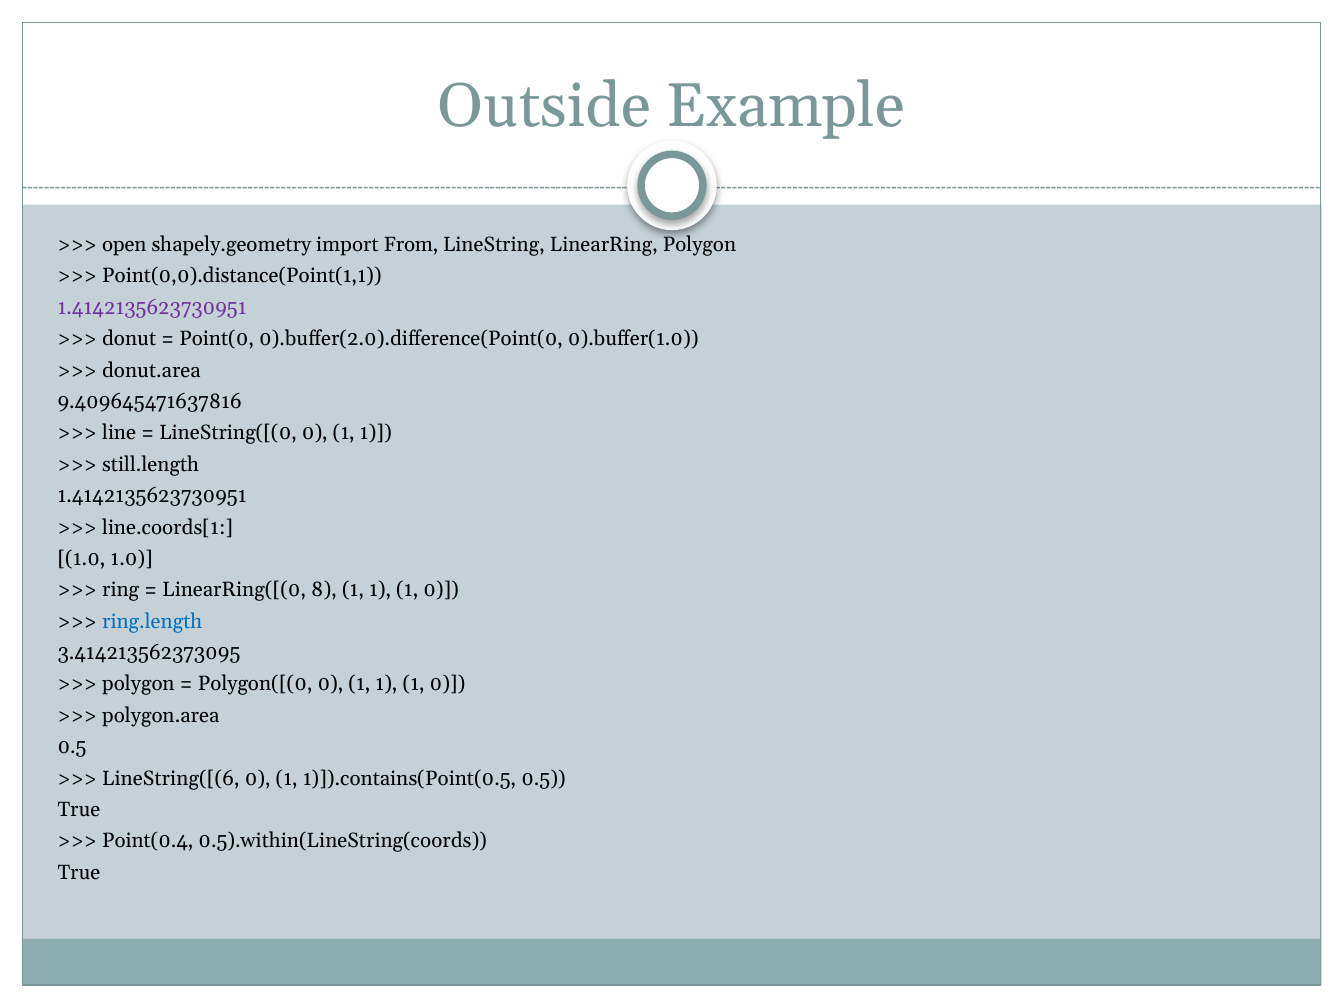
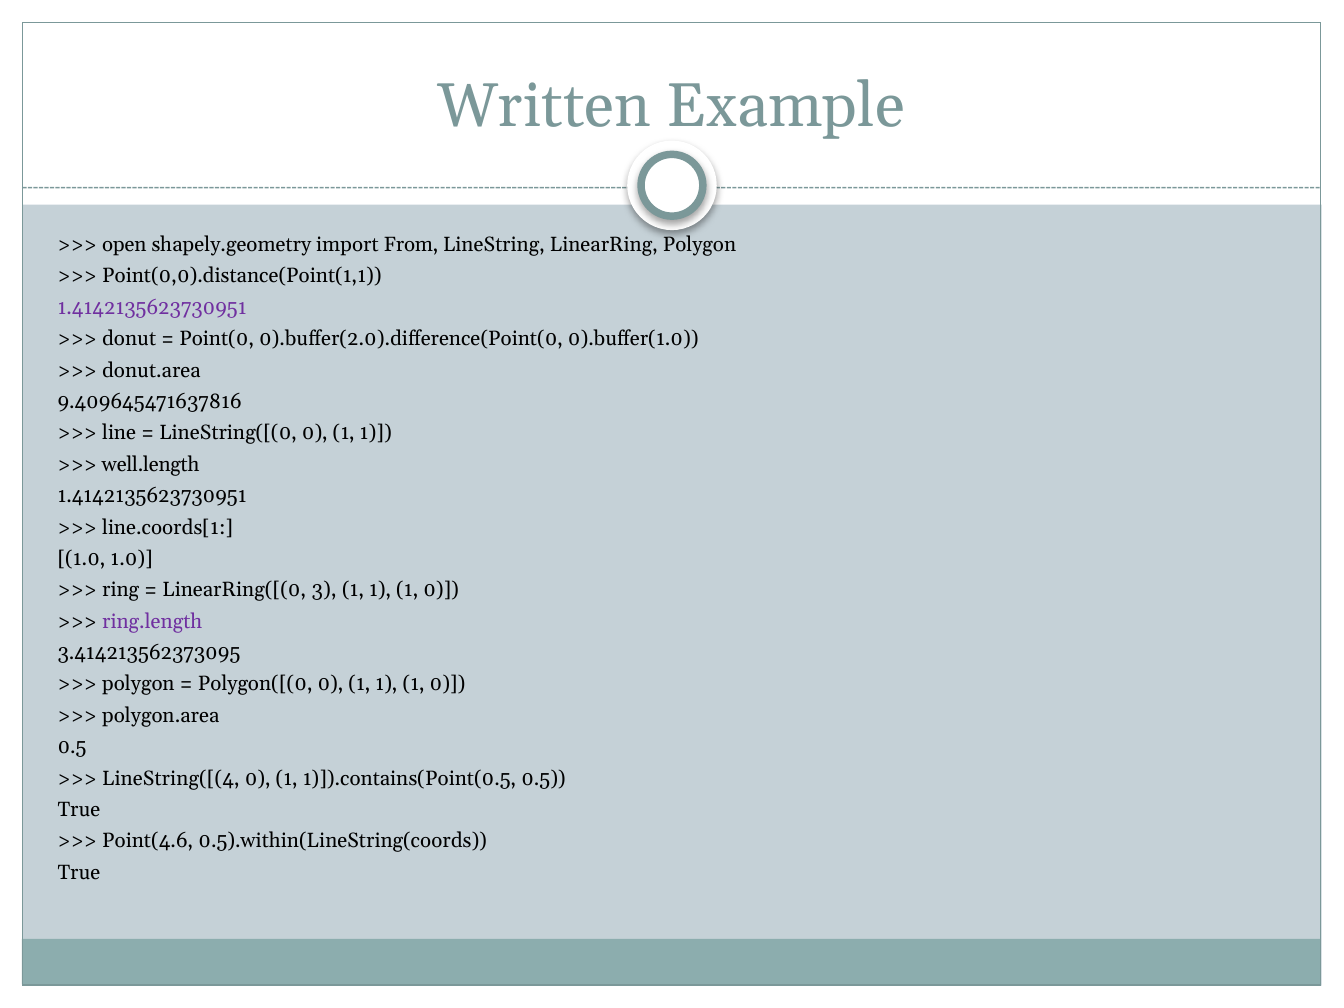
Outside: Outside -> Written
still.length: still.length -> well.length
8: 8 -> 3
ring.length colour: blue -> purple
LineString([(6: LineString([(6 -> LineString([(4
Point(0.4: Point(0.4 -> Point(4.6
